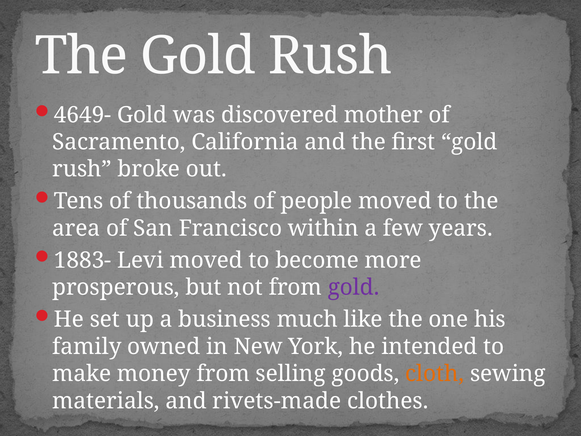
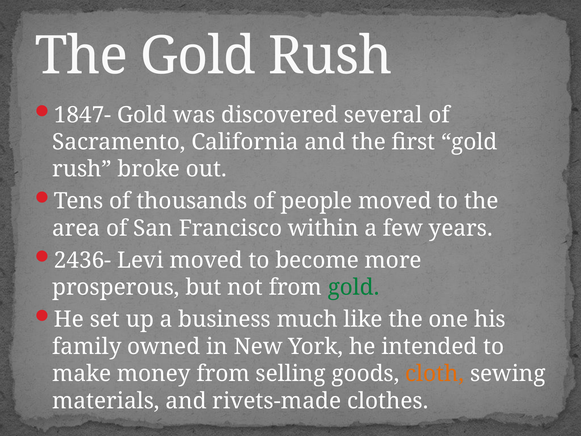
4649-: 4649- -> 1847-
mother: mother -> several
1883-: 1883- -> 2436-
gold at (354, 287) colour: purple -> green
